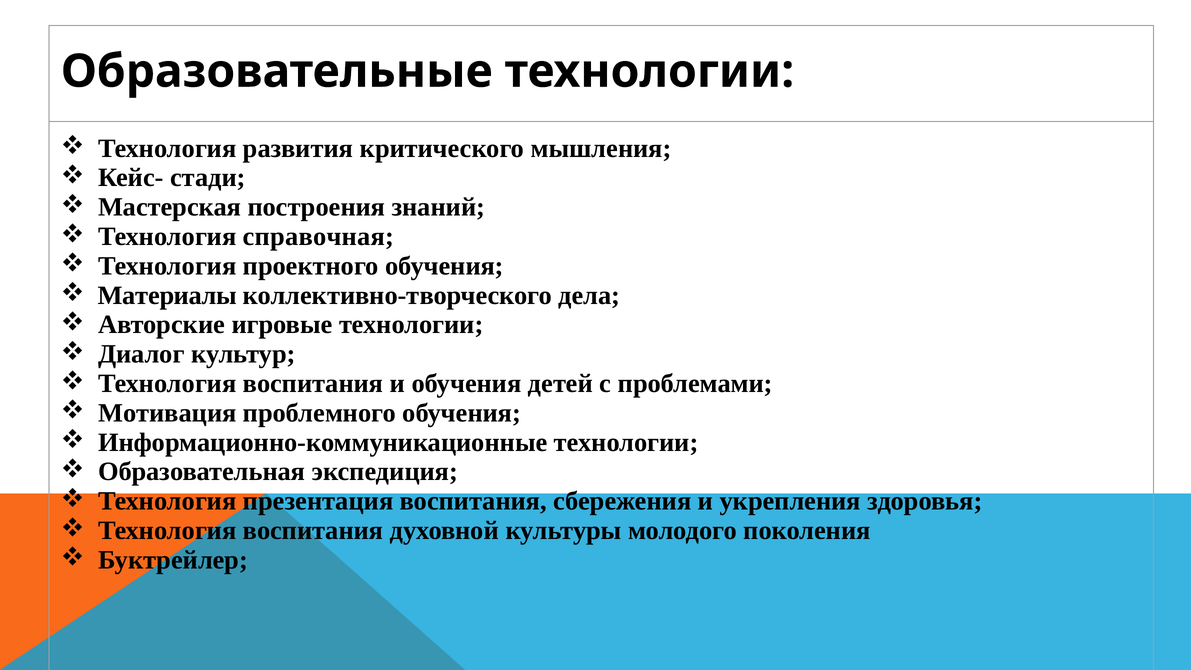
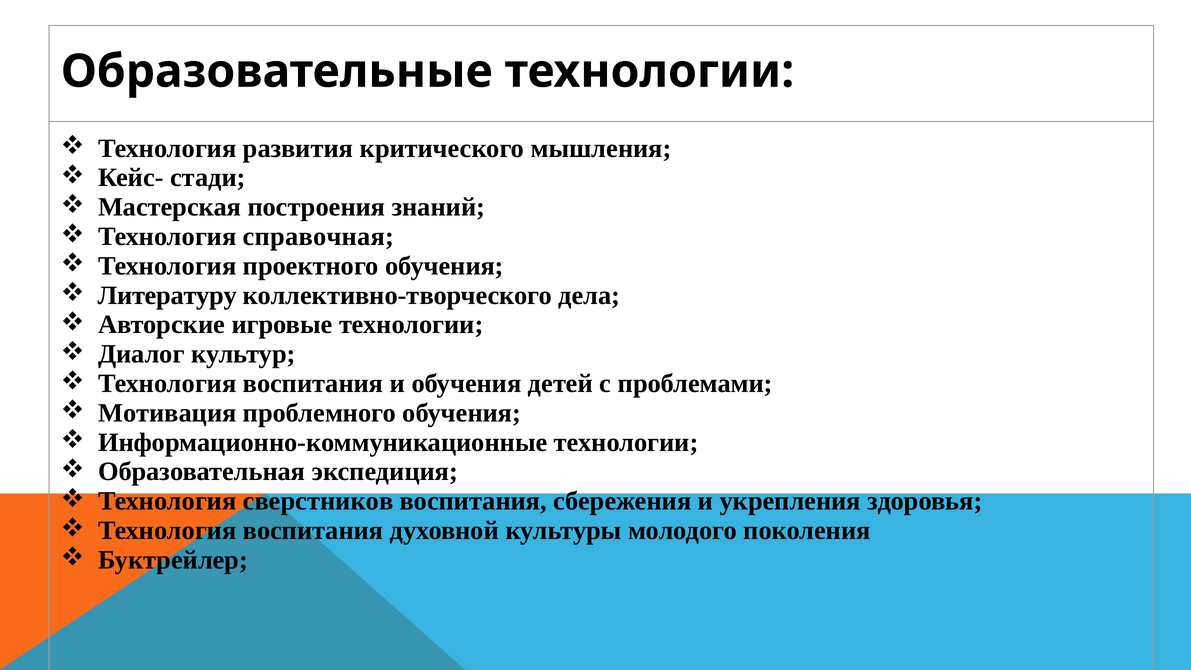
Материалы: Материалы -> Литературу
презентация: презентация -> сверстников
